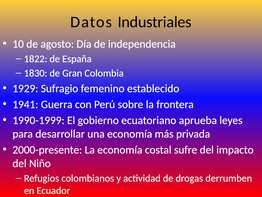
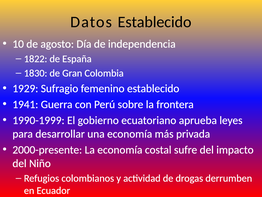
Datos Industriales: Industriales -> Establecido
